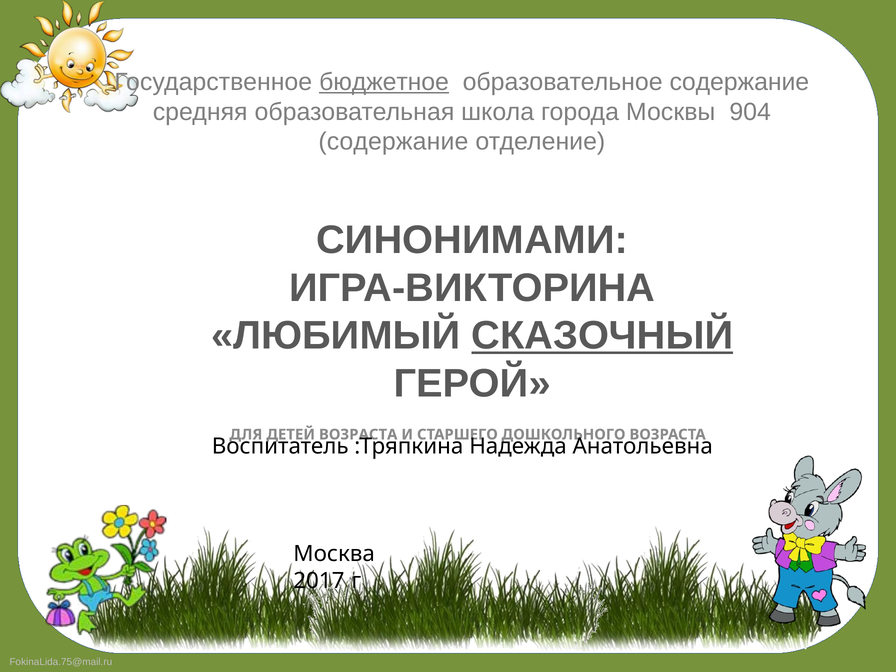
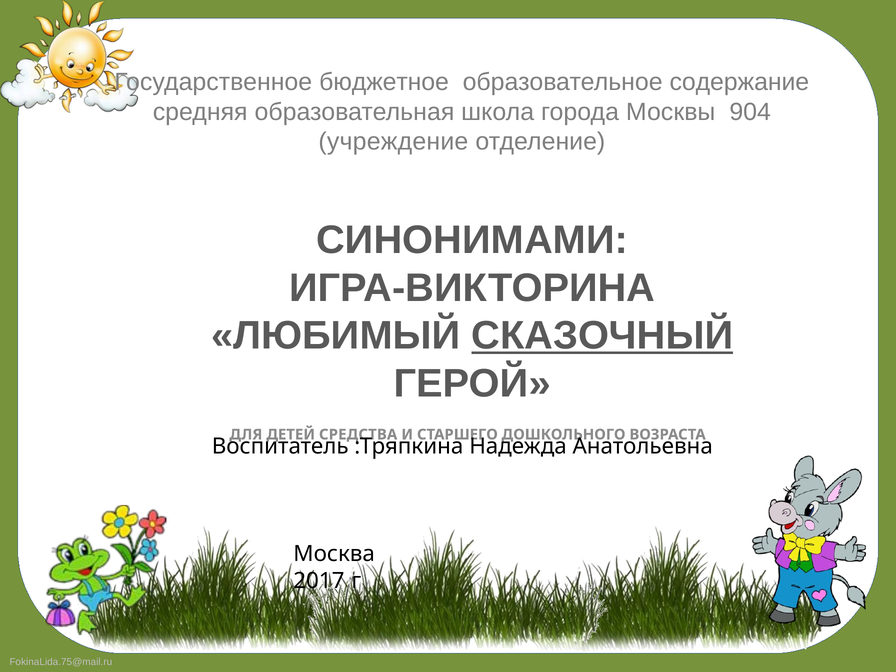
бюджетное underline: present -> none
содержание at (393, 142): содержание -> учреждение
ВОЗРАСТА at (358, 435): ВОЗРАСТА -> СРЕДСТВА
